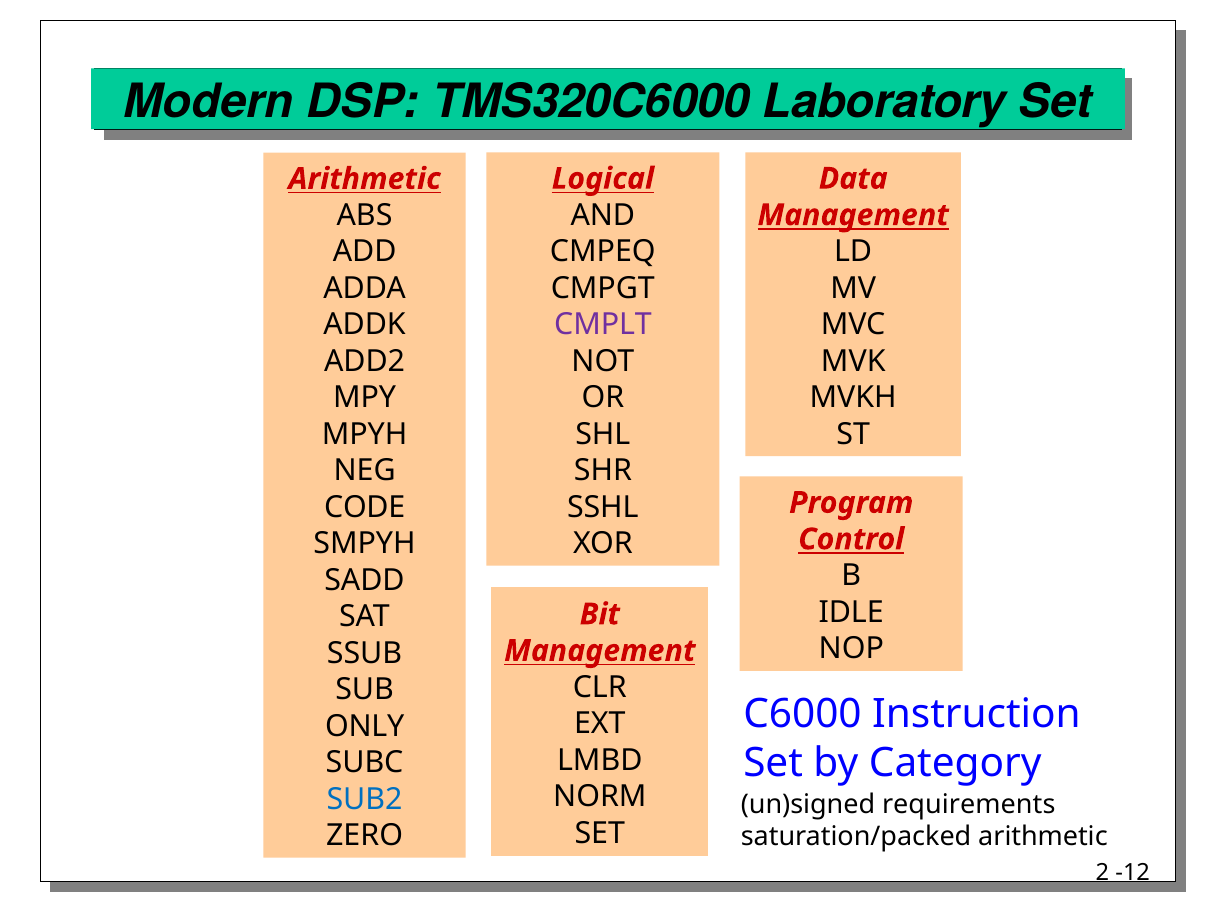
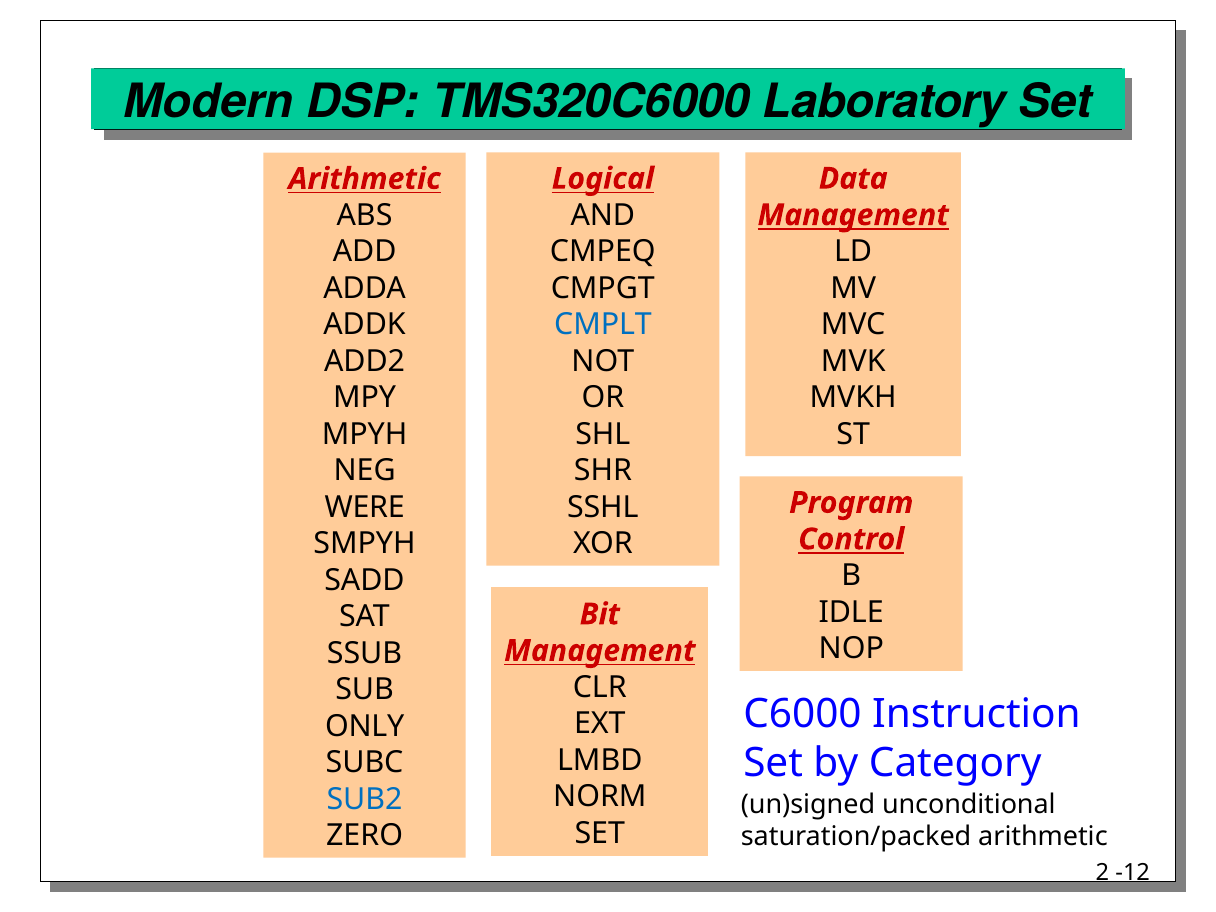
CMPLT colour: purple -> blue
CODE: CODE -> WERE
requirements: requirements -> unconditional
